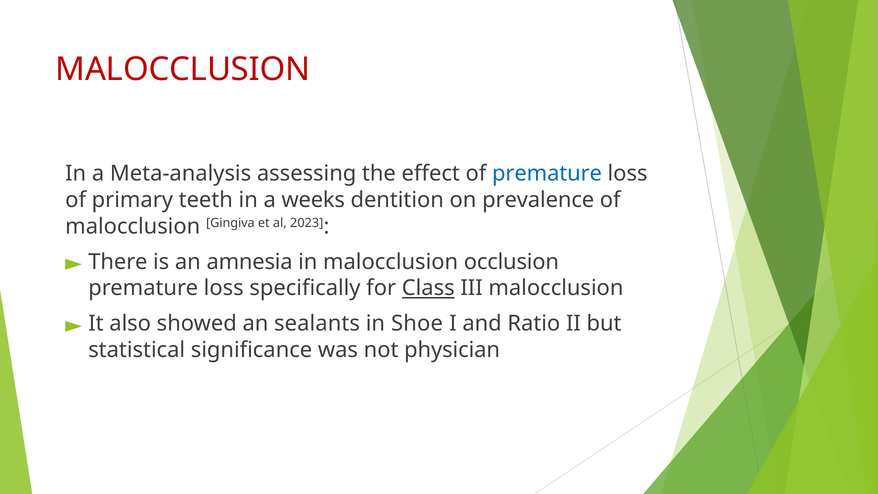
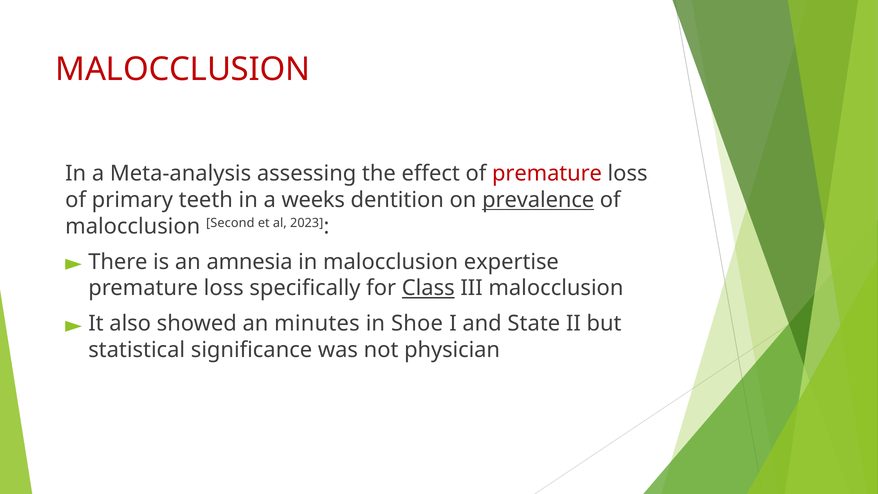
premature at (547, 174) colour: blue -> red
prevalence underline: none -> present
Gingiva: Gingiva -> Second
occlusion: occlusion -> expertise
sealants: sealants -> minutes
Ratio: Ratio -> State
